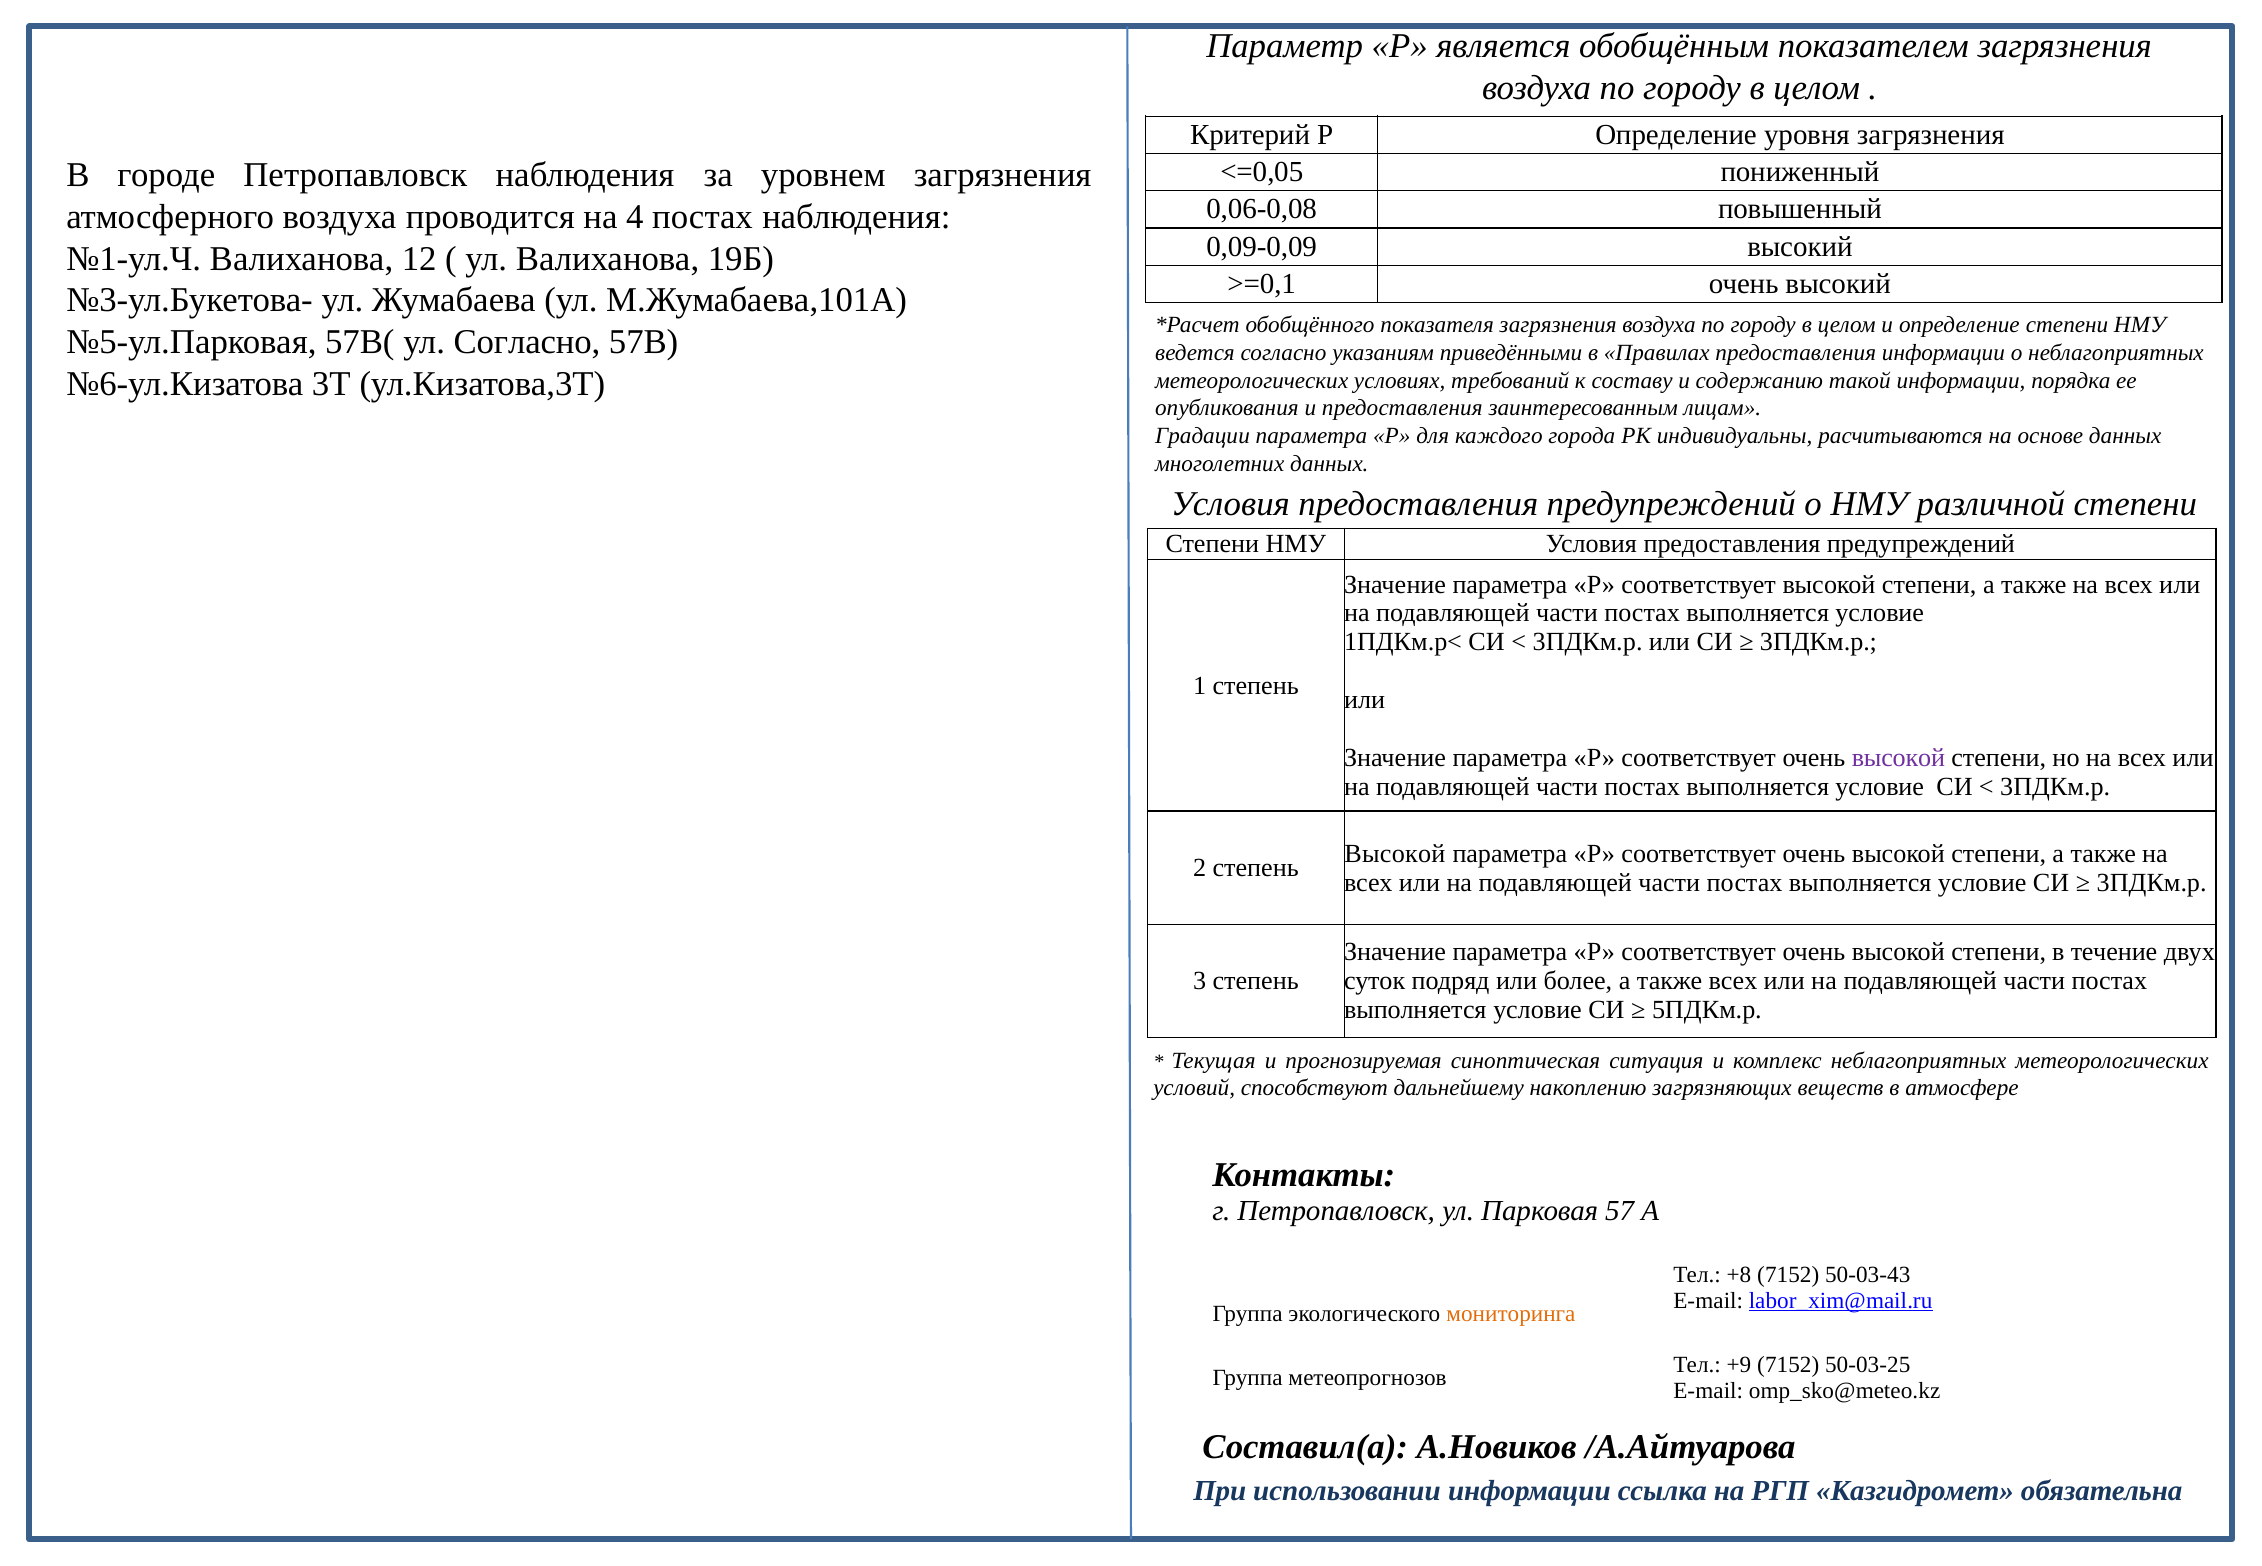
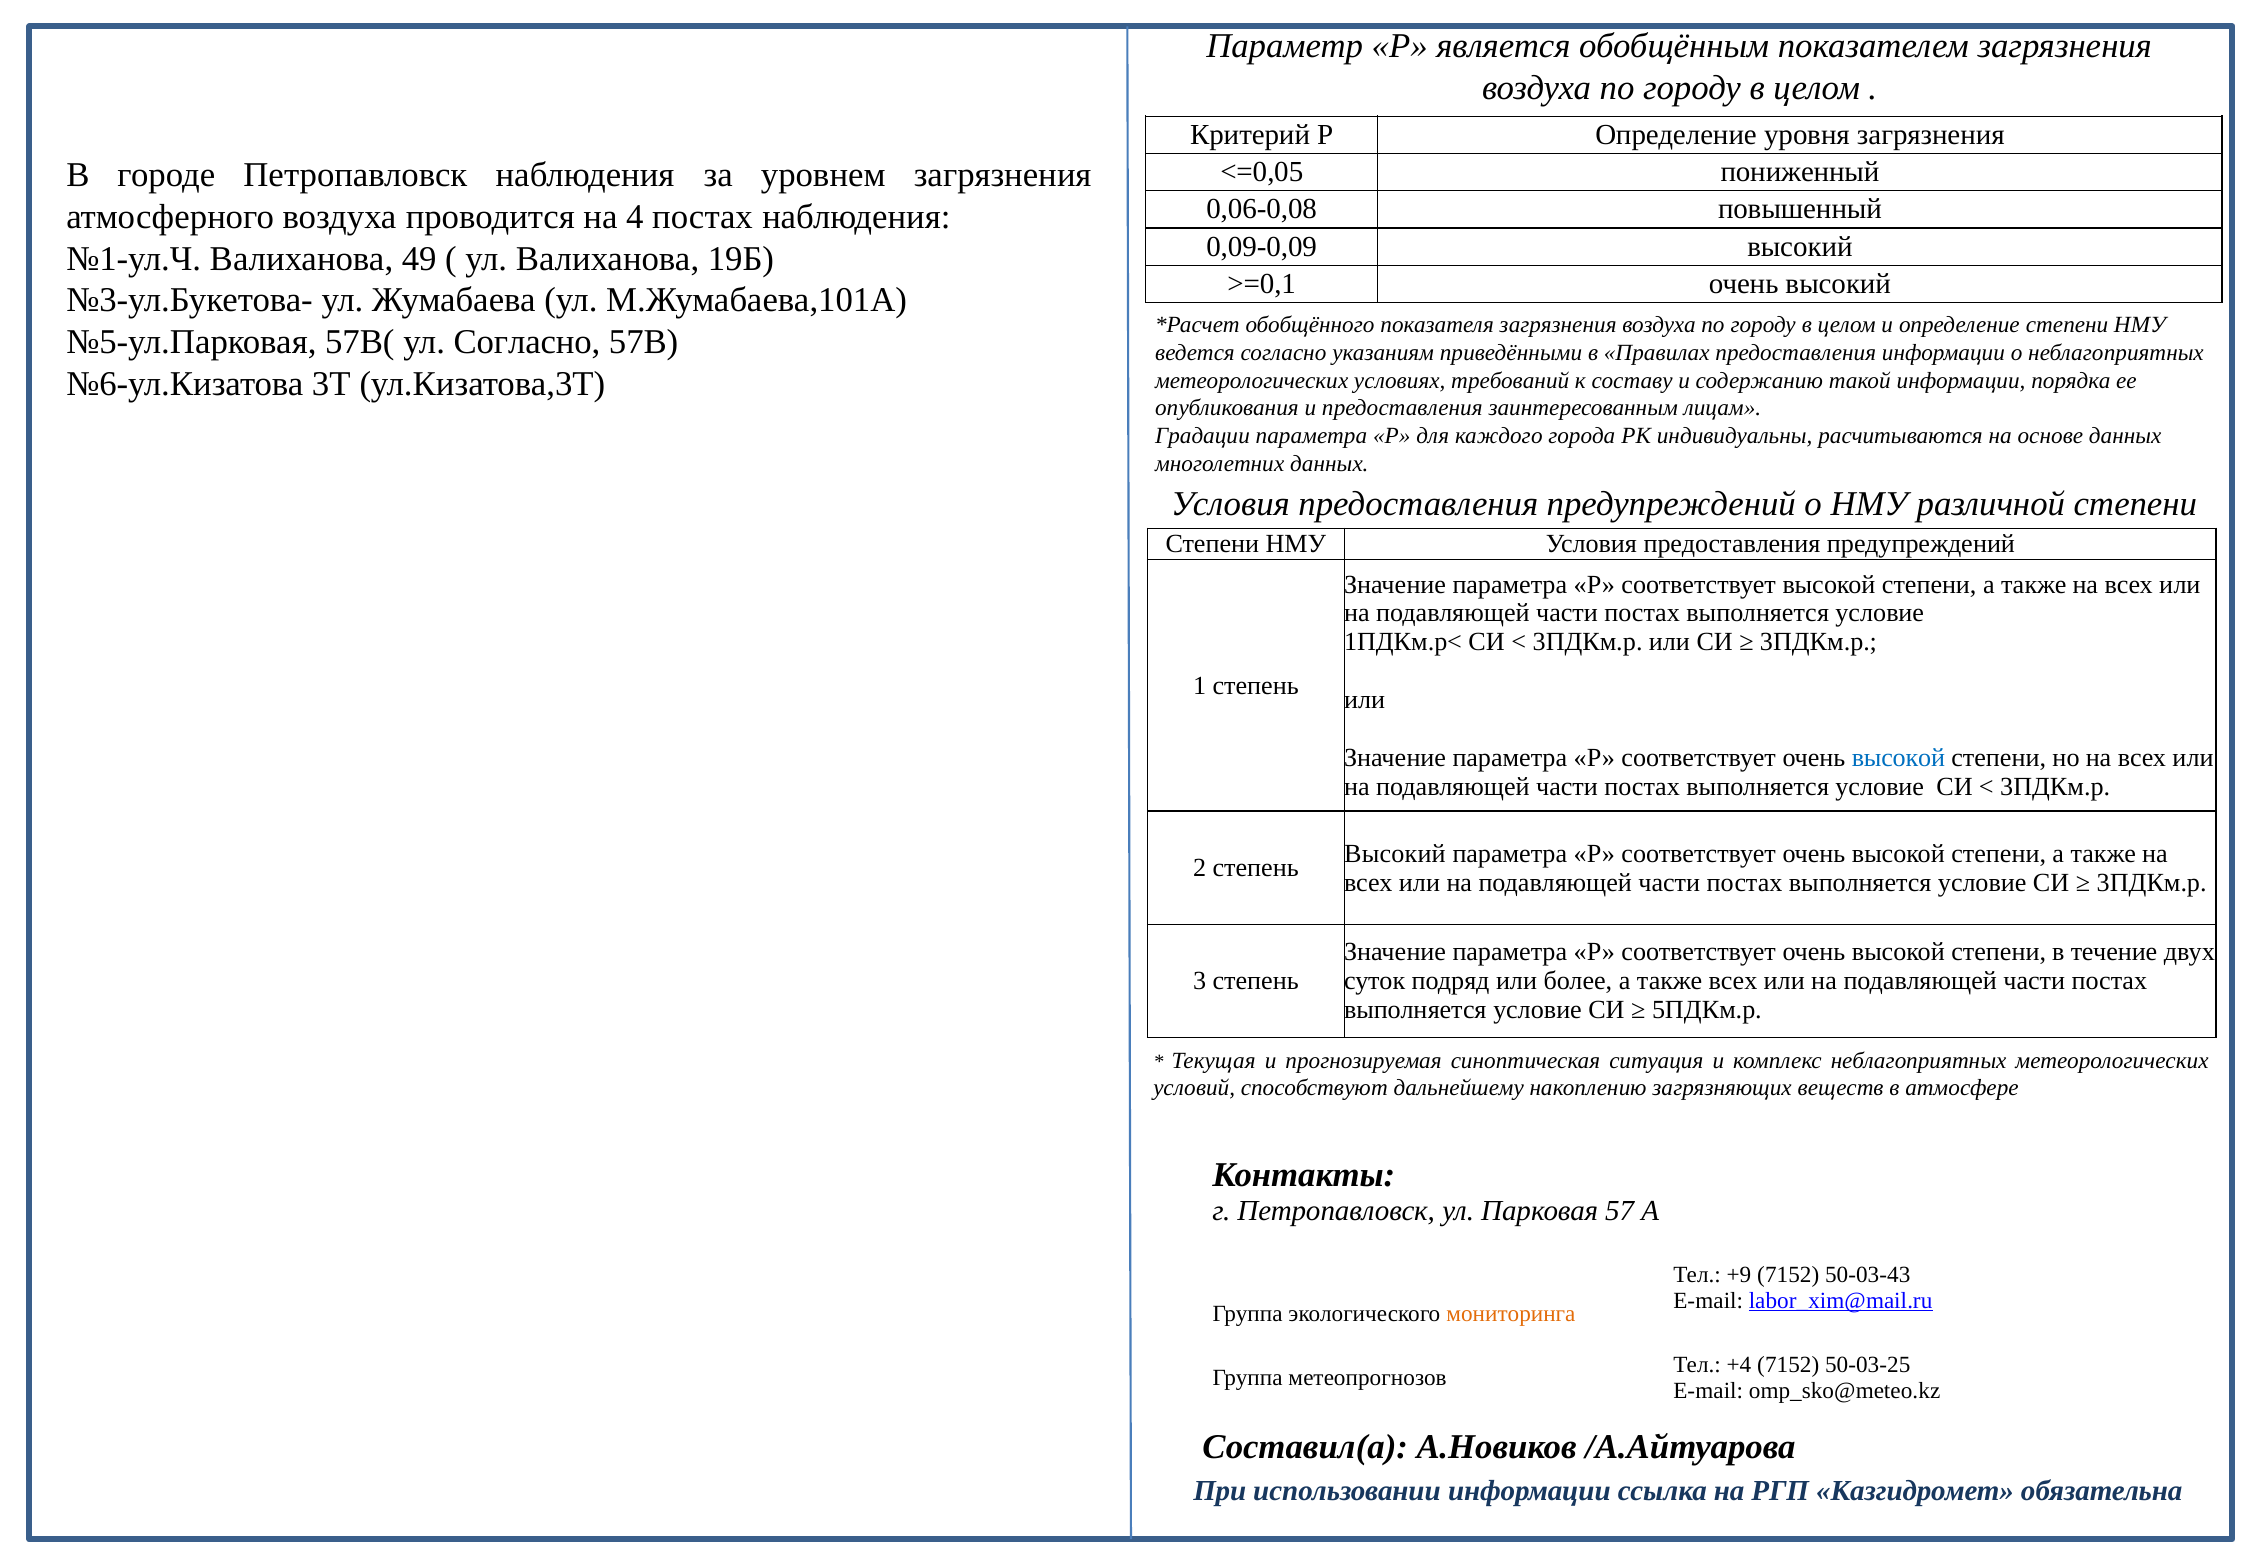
12: 12 -> 49
высокой at (1898, 758) colour: purple -> blue
Высокой at (1395, 853): Высокой -> Высокий
+8: +8 -> +9
+9: +9 -> +4
